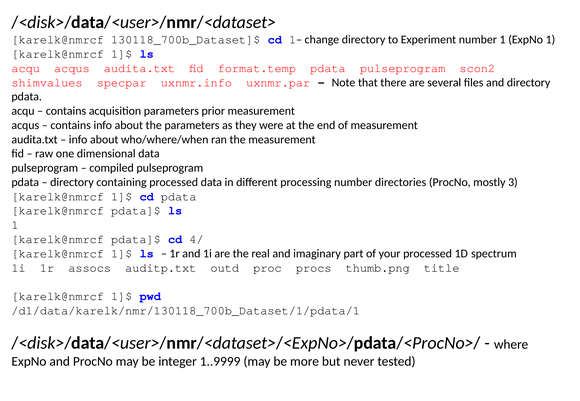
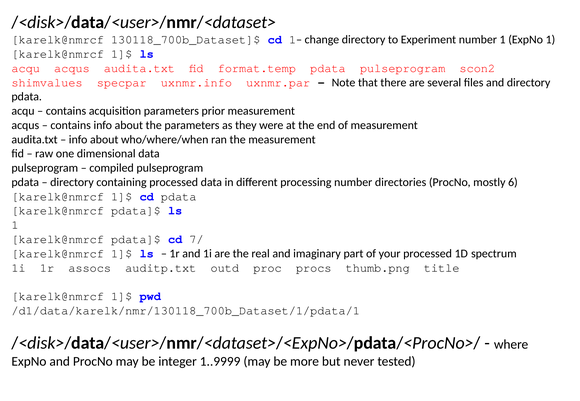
3: 3 -> 6
4/: 4/ -> 7/
